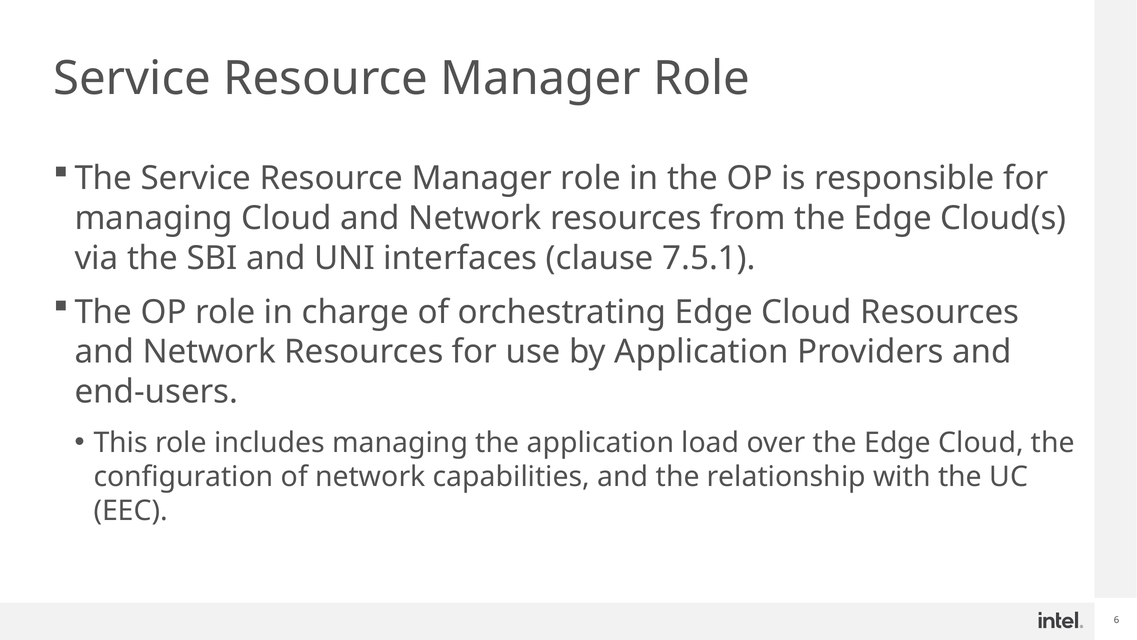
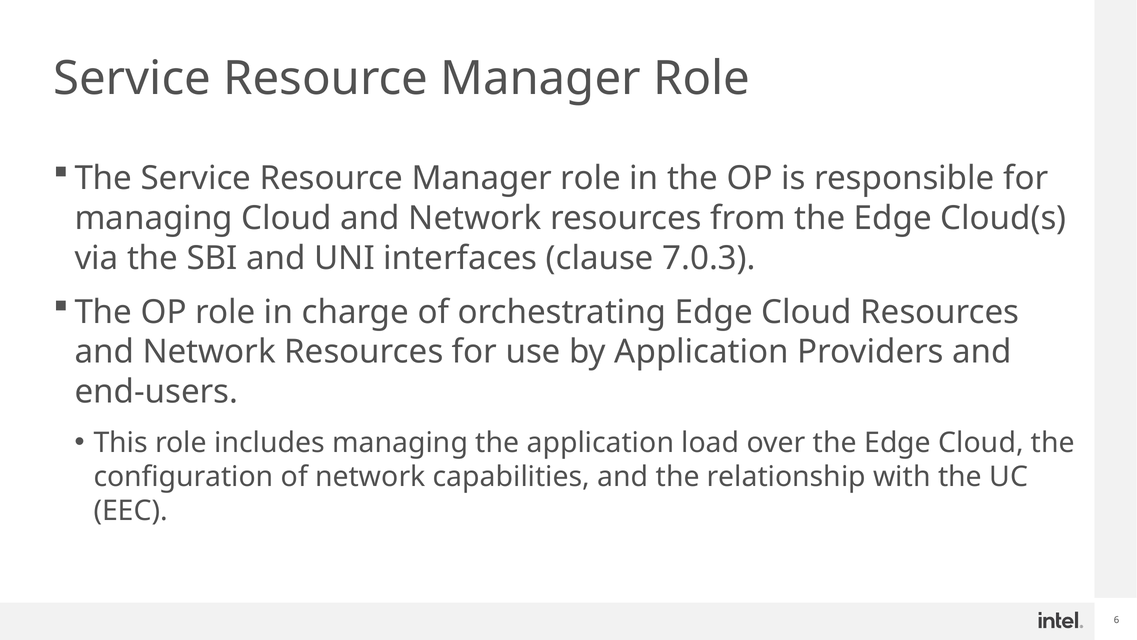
7.5.1: 7.5.1 -> 7.0.3
